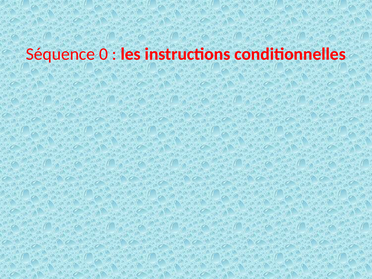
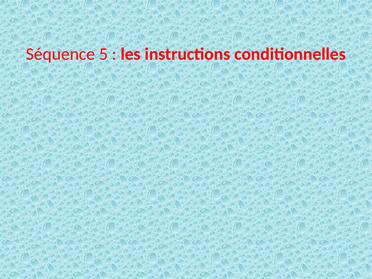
0: 0 -> 5
